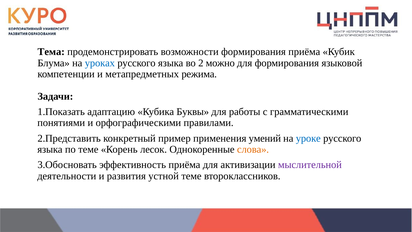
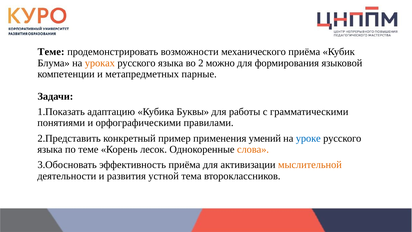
Тема at (51, 52): Тема -> Теме
возможности формирования: формирования -> механического
уроках colour: blue -> orange
режима: режима -> парные
мыслительной colour: purple -> orange
устной теме: теме -> тема
